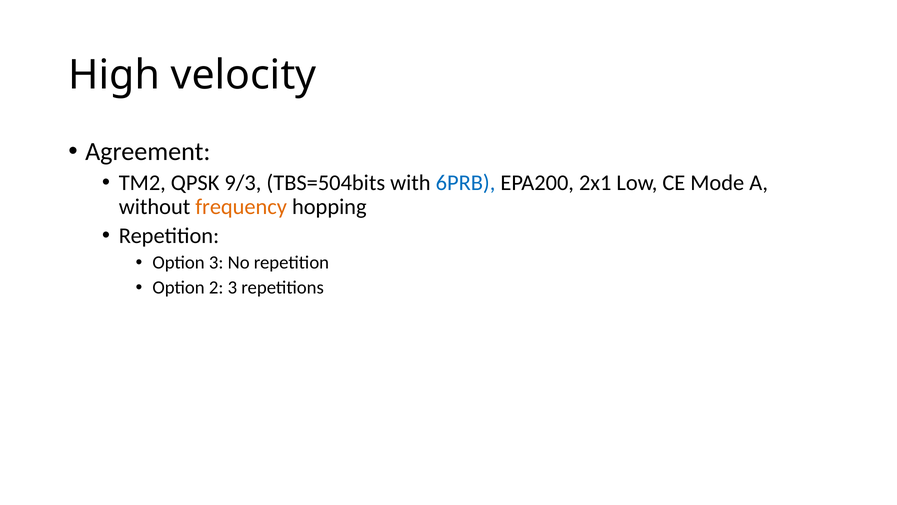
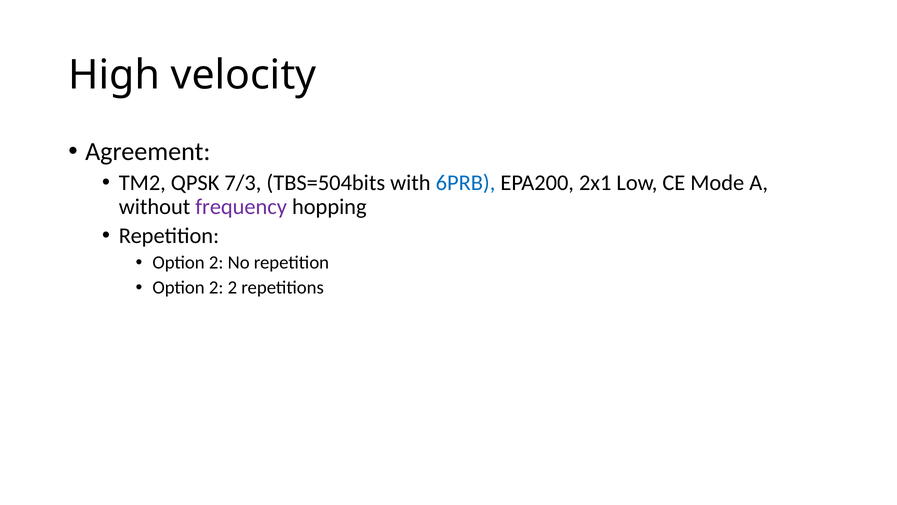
9/3: 9/3 -> 7/3
frequency colour: orange -> purple
3 at (216, 263): 3 -> 2
2 3: 3 -> 2
